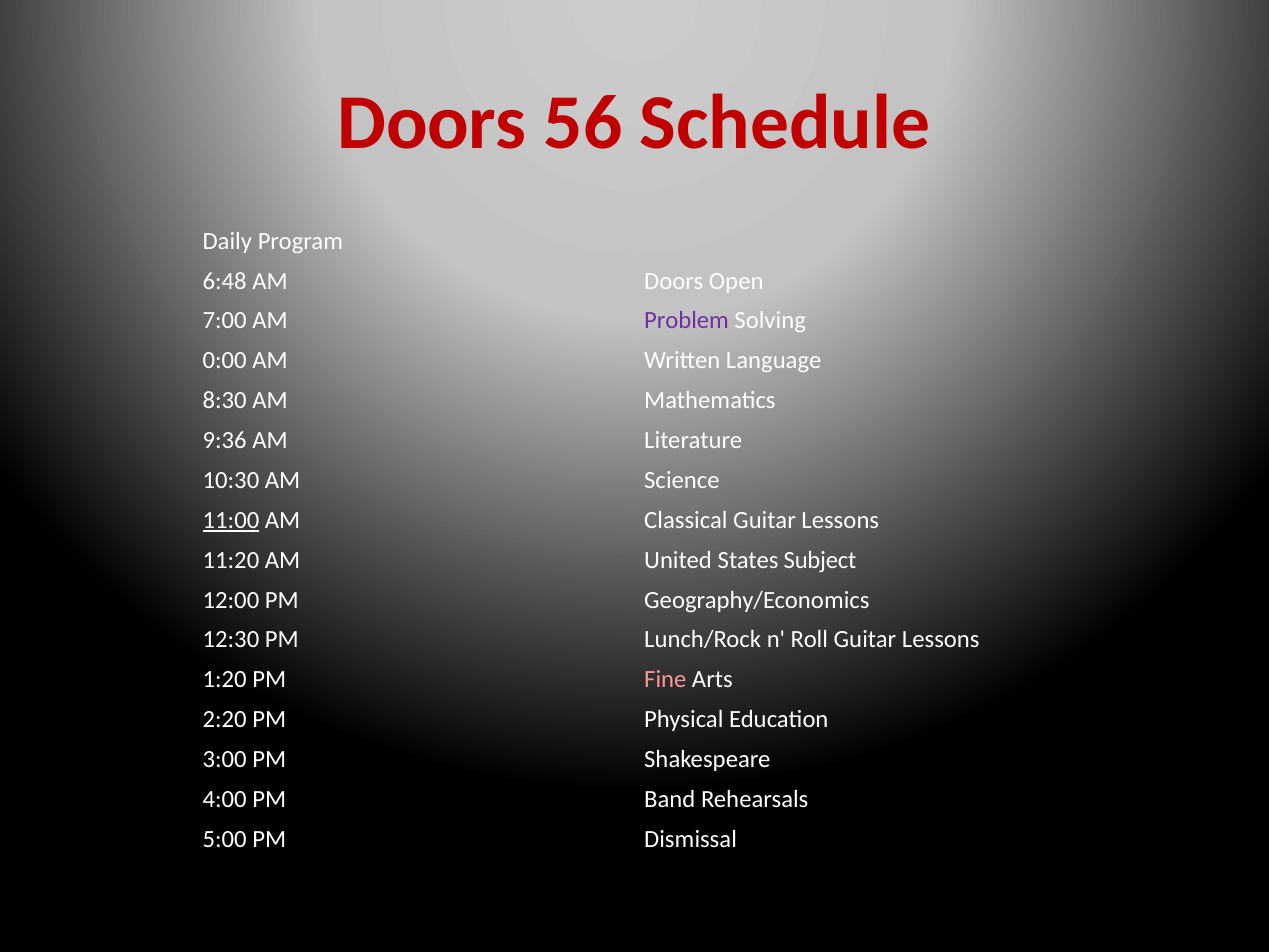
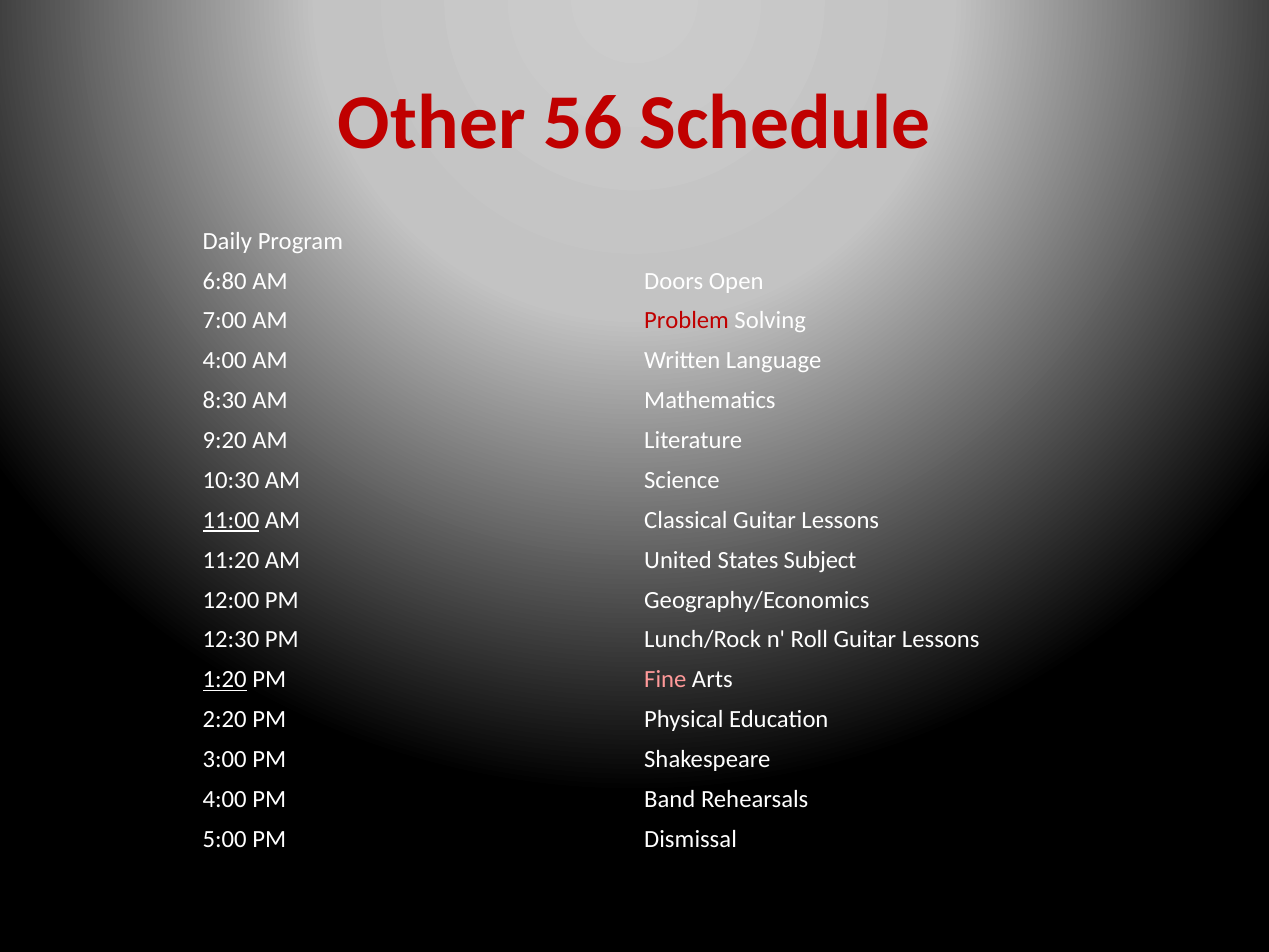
Doors at (432, 123): Doors -> Other
6:48: 6:48 -> 6:80
Problem colour: purple -> red
0:00 at (225, 361): 0:00 -> 4:00
9:36: 9:36 -> 9:20
1:20 underline: none -> present
